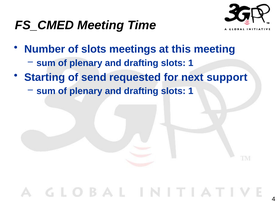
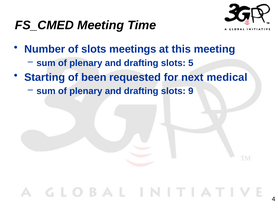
1 at (191, 63): 1 -> 5
send: send -> been
support: support -> medical
1 at (191, 91): 1 -> 9
